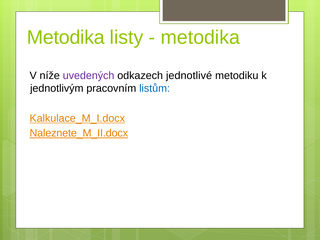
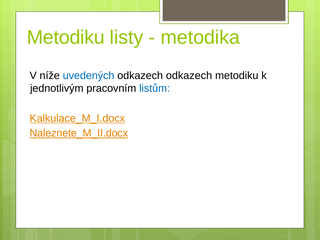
Metodika at (66, 37): Metodika -> Metodiku
uvedených colour: purple -> blue
odkazech jednotlivé: jednotlivé -> odkazech
